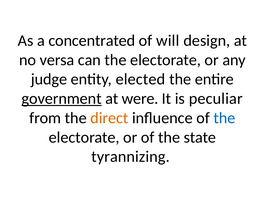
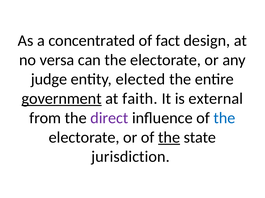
will: will -> fact
were: were -> faith
peculiar: peculiar -> external
direct colour: orange -> purple
the at (169, 138) underline: none -> present
tyrannizing: tyrannizing -> jurisdiction
